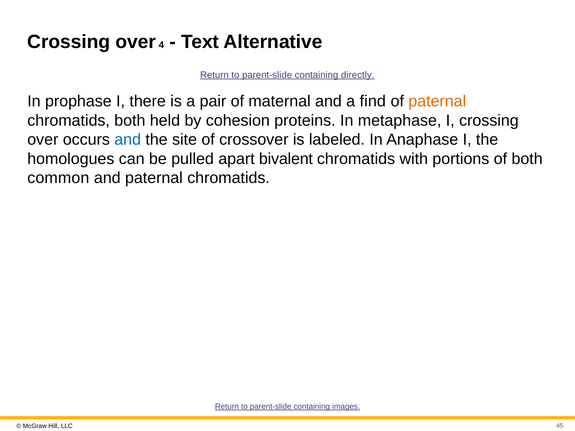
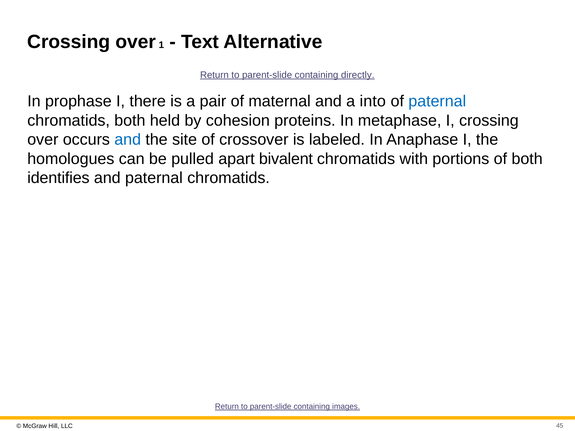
4: 4 -> 1
find: find -> into
paternal at (437, 101) colour: orange -> blue
common: common -> identifies
